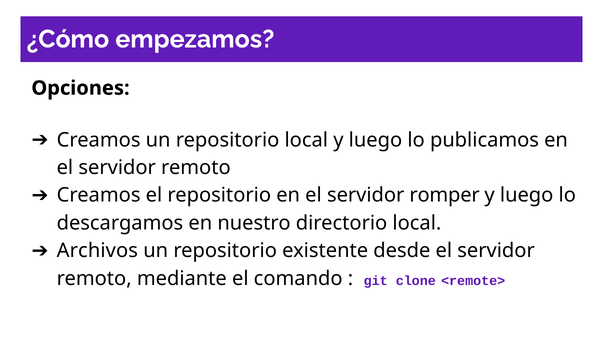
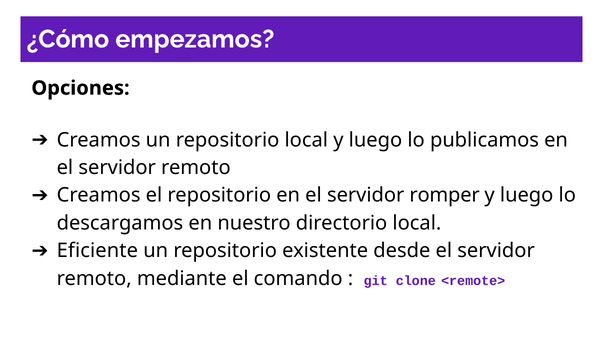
Archivos: Archivos -> Eficiente
